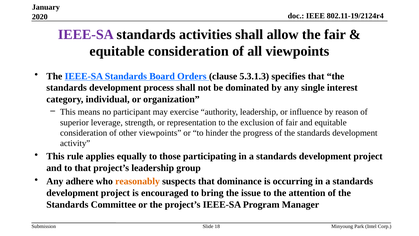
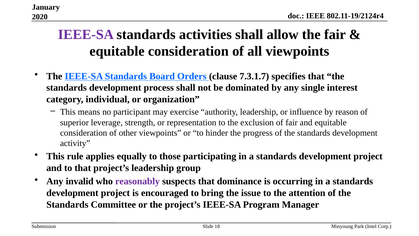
5.3.1.3: 5.3.1.3 -> 7.3.1.7
adhere: adhere -> invalid
reasonably colour: orange -> purple
